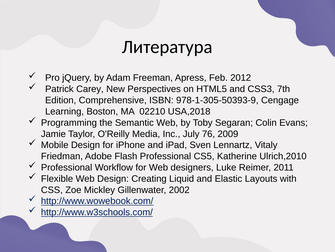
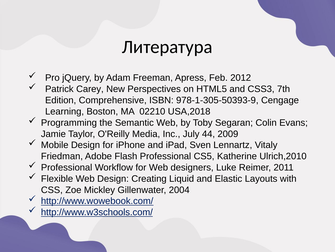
76: 76 -> 44
2002: 2002 -> 2004
